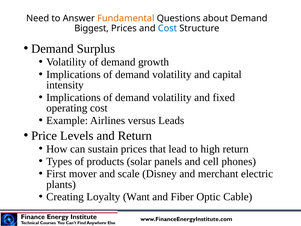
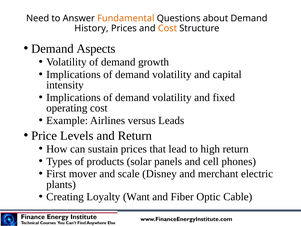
Biggest: Biggest -> History
Cost at (167, 28) colour: blue -> orange
Surplus: Surplus -> Aspects
